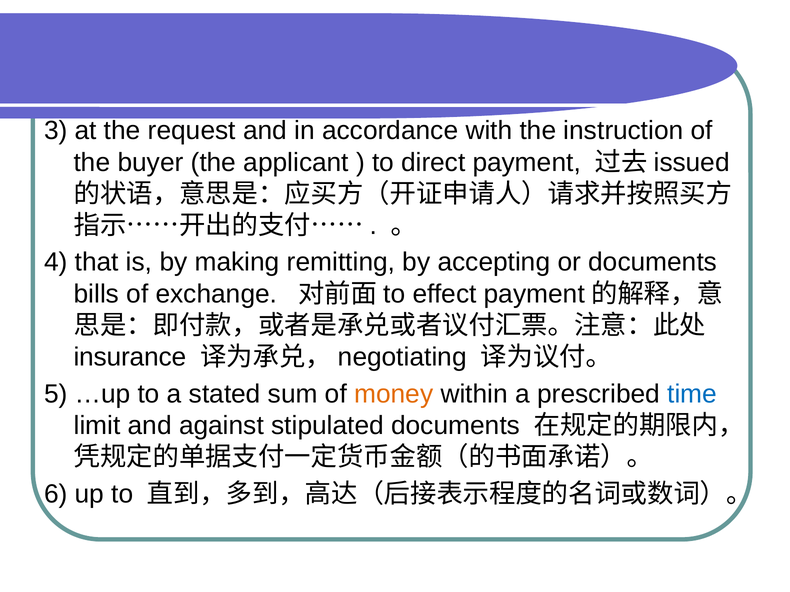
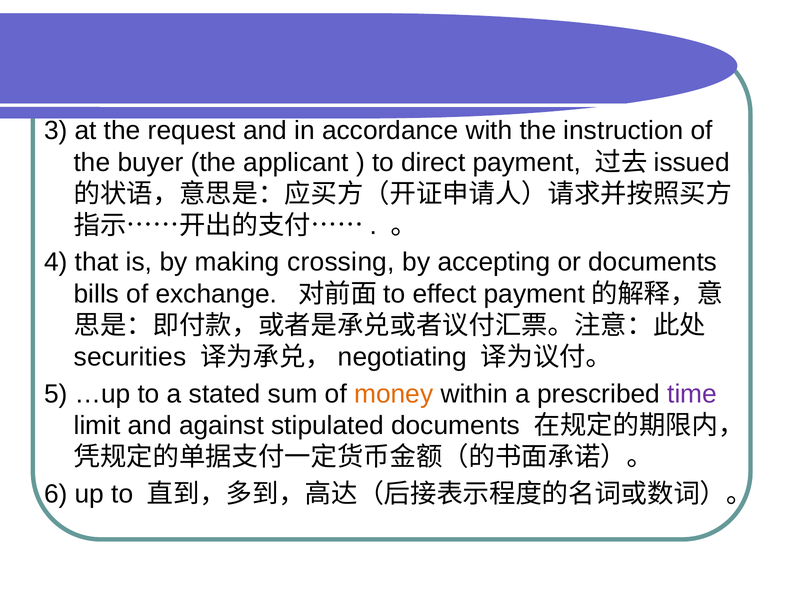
remitting: remitting -> crossing
insurance: insurance -> securities
time colour: blue -> purple
